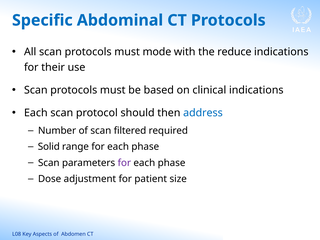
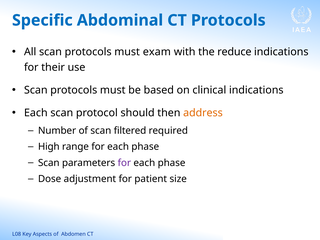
mode: mode -> exam
address colour: blue -> orange
Solid: Solid -> High
